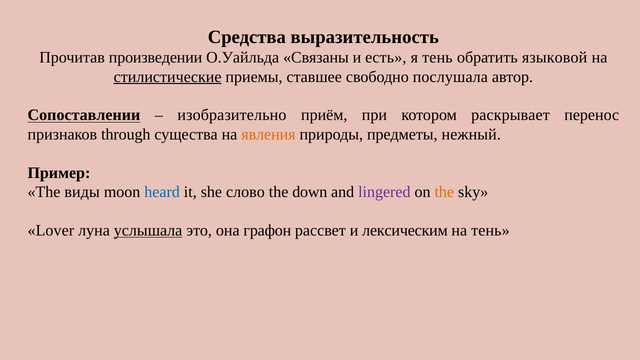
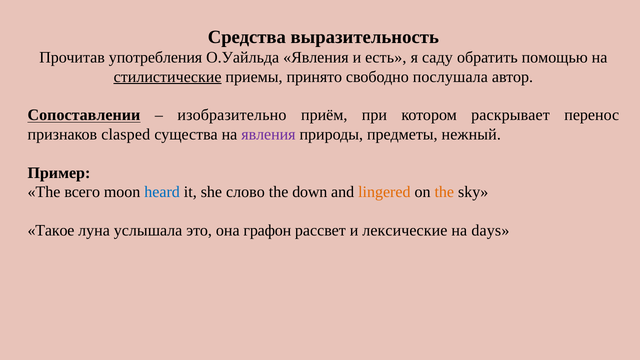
произведении: произведении -> употребления
О.Уайльда Связаны: Связаны -> Явления
я тень: тень -> саду
языковой: языковой -> помощью
ставшее: ставшее -> принято
through: through -> clasped
явления at (268, 134) colour: orange -> purple
виды: виды -> всего
lingered colour: purple -> orange
Lover: Lover -> Такое
услышала underline: present -> none
лексическим: лексическим -> лексические
на тень: тень -> days
